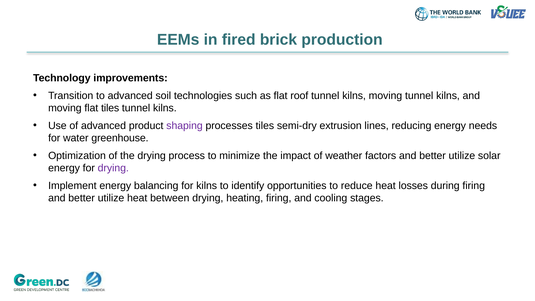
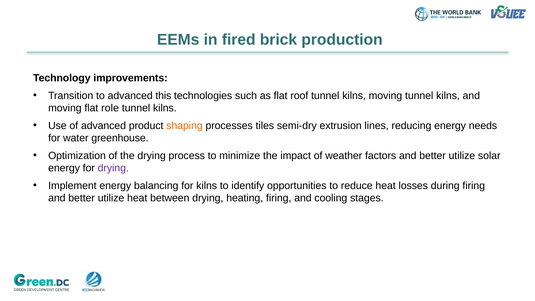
soil: soil -> this
flat tiles: tiles -> role
shaping colour: purple -> orange
